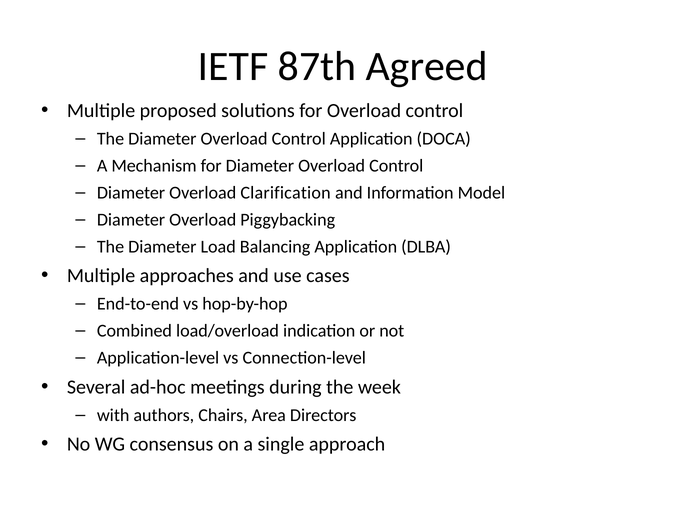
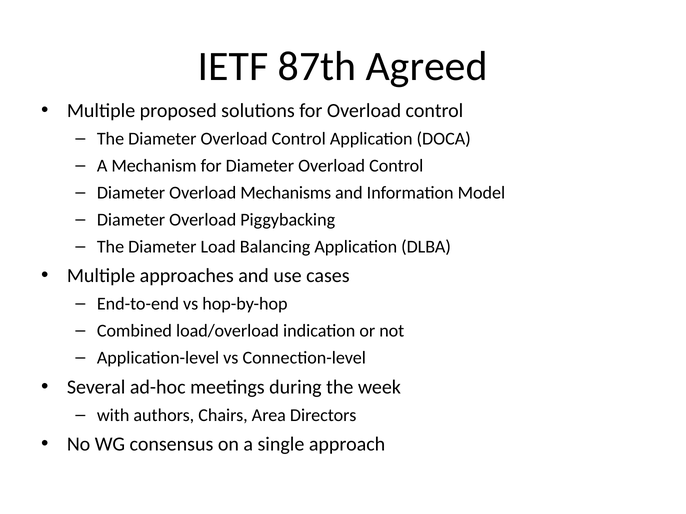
Clarification: Clarification -> Mechanisms
